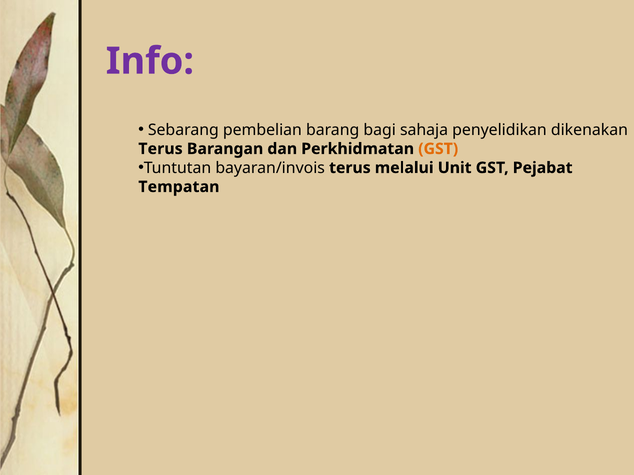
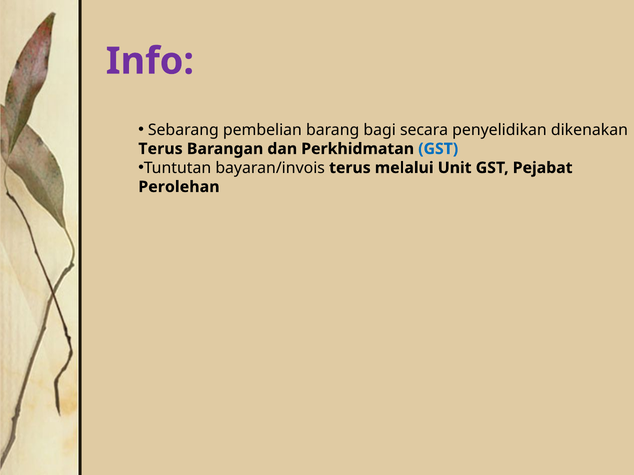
sahaja: sahaja -> secara
GST at (438, 149) colour: orange -> blue
Tempatan: Tempatan -> Perolehan
